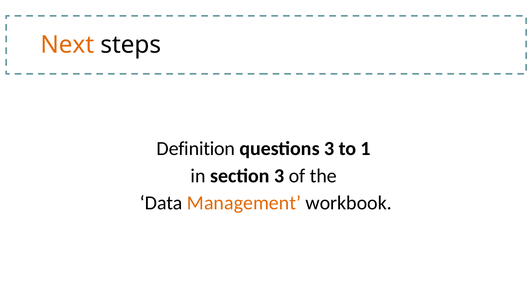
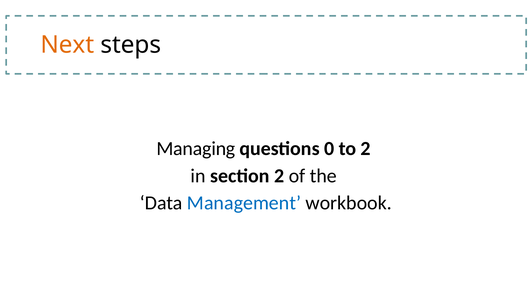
Definition: Definition -> Managing
questions 3: 3 -> 0
to 1: 1 -> 2
section 3: 3 -> 2
Management colour: orange -> blue
